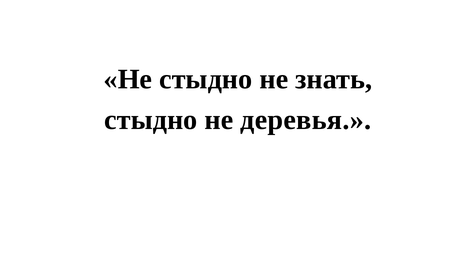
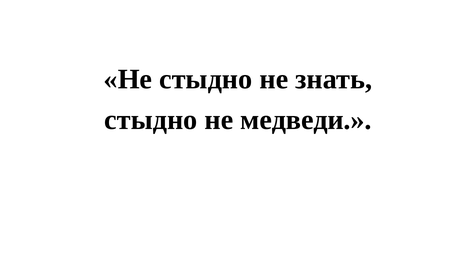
деревья: деревья -> медведи
